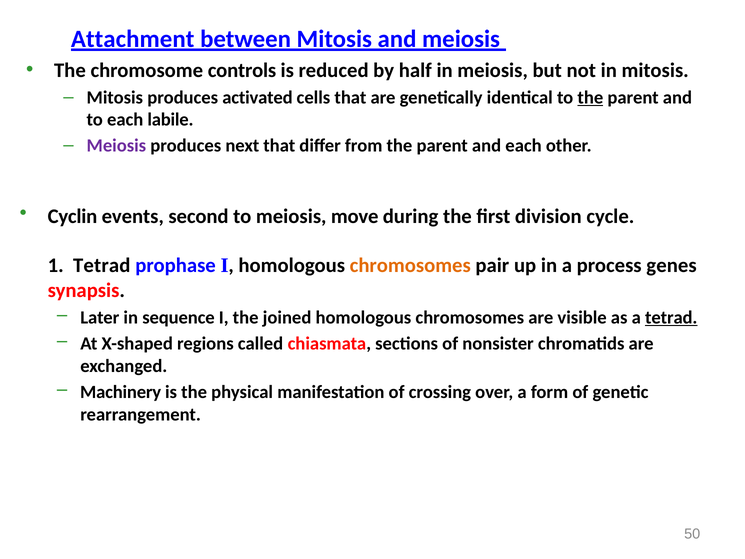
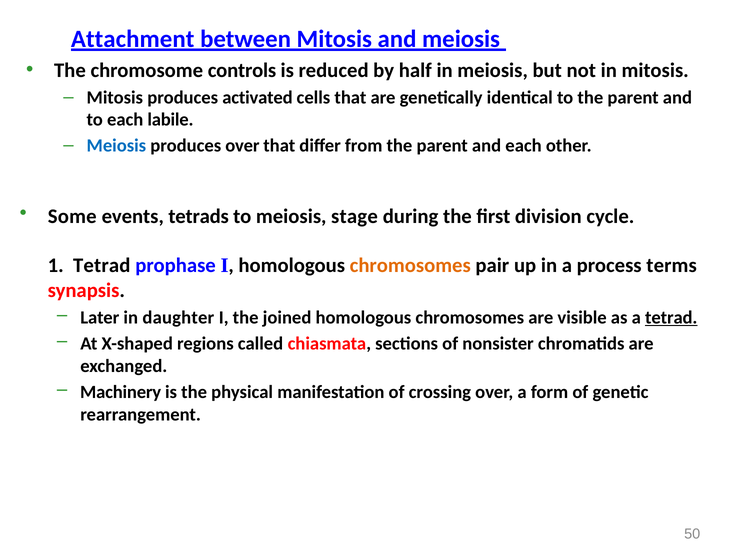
the at (590, 97) underline: present -> none
Meiosis at (116, 146) colour: purple -> blue
produces next: next -> over
Cyclin: Cyclin -> Some
second: second -> tetrads
move: move -> stage
genes: genes -> terms
sequence: sequence -> daughter
